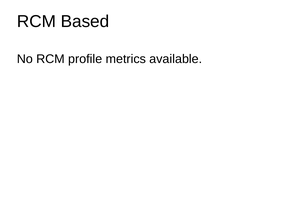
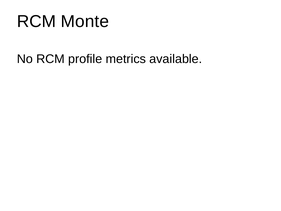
Based: Based -> Monte
